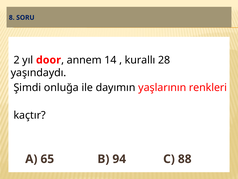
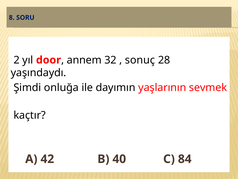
14: 14 -> 32
kurallı: kurallı -> sonuç
renkleri: renkleri -> sevmek
65: 65 -> 42
94: 94 -> 40
88: 88 -> 84
